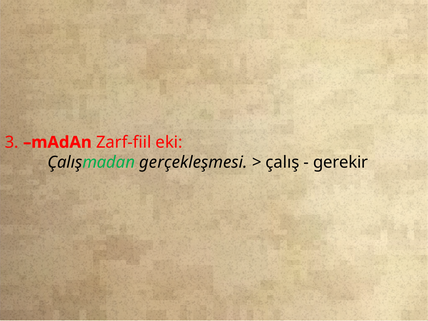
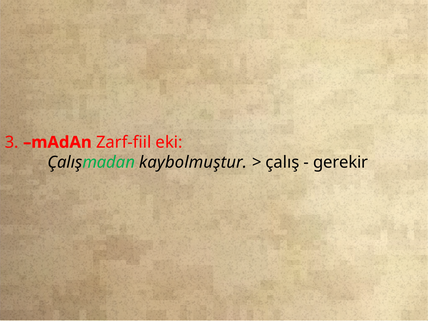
gerçekleşmesi: gerçekleşmesi -> kaybolmuştur
